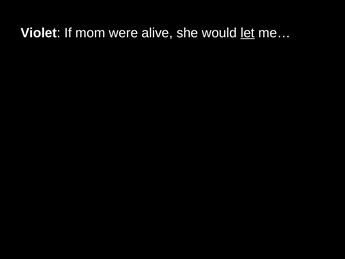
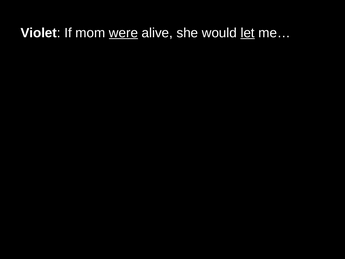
were underline: none -> present
